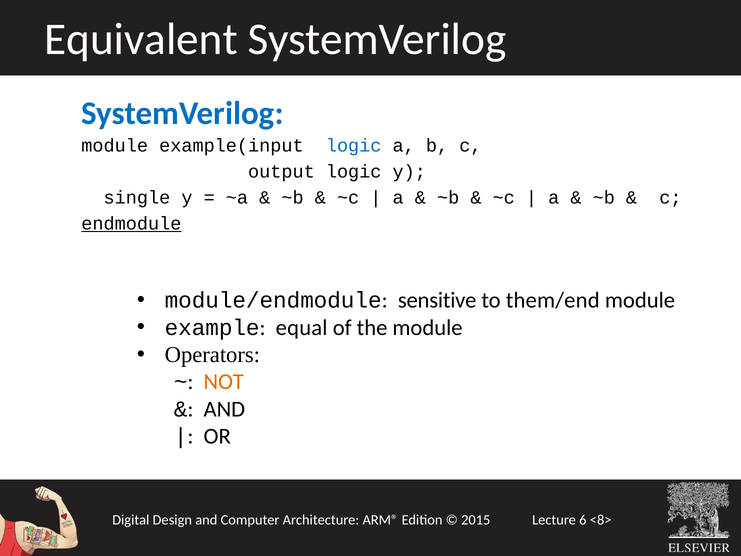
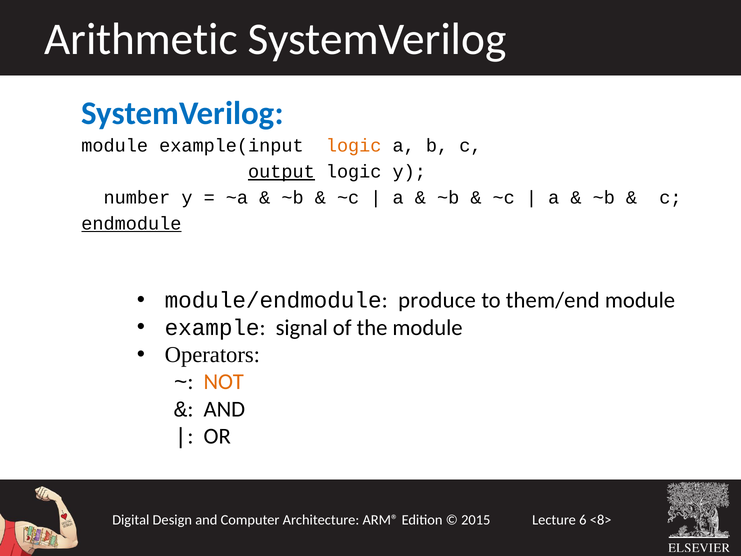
Equivalent: Equivalent -> Arithmetic
logic at (354, 146) colour: blue -> orange
output underline: none -> present
single: single -> number
sensitive: sensitive -> produce
equal: equal -> signal
